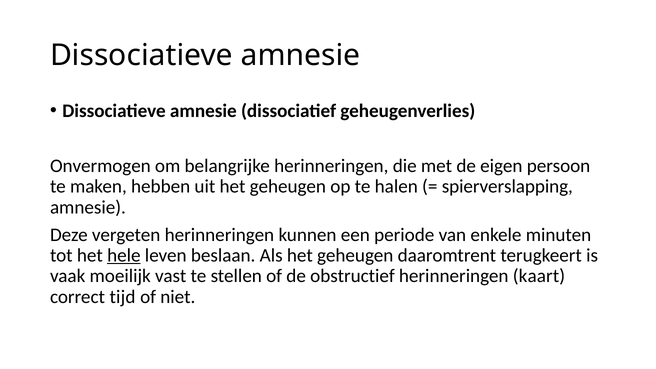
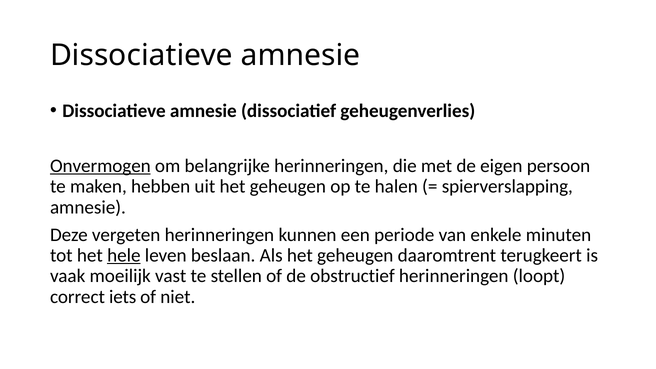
Onvermogen underline: none -> present
kaart: kaart -> loopt
tijd: tijd -> iets
